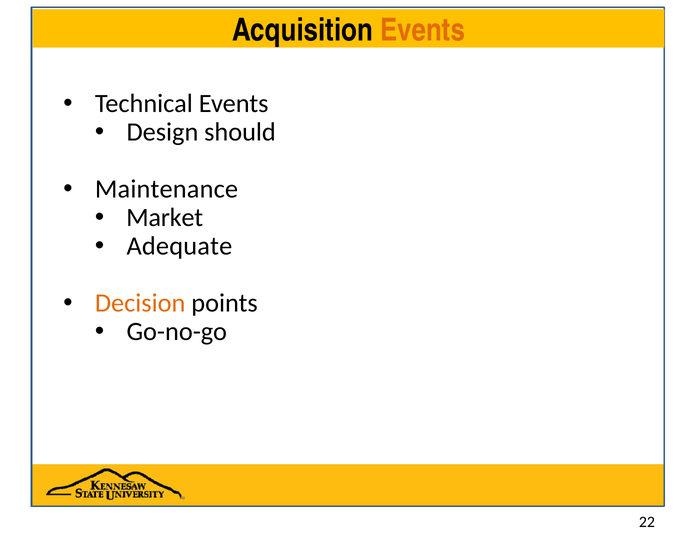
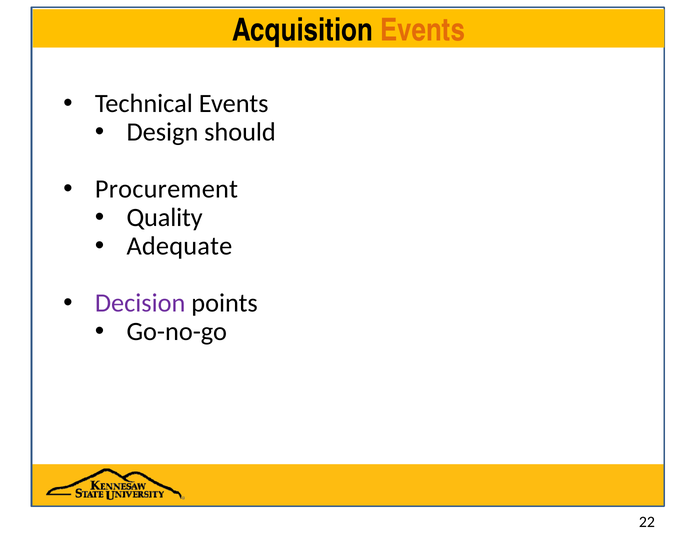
Maintenance: Maintenance -> Procurement
Market: Market -> Quality
Decision colour: orange -> purple
